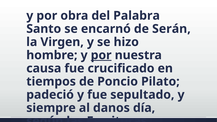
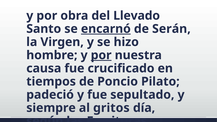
Palabra: Palabra -> Llevado
encarnó underline: none -> present
danos: danos -> gritos
